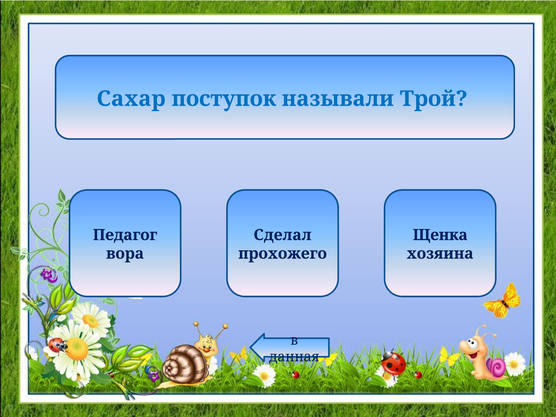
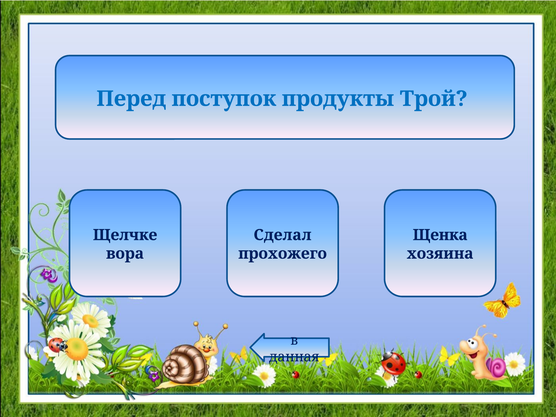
Сахар: Сахар -> Перед
называли: называли -> продукты
Педагог: Педагог -> Щелчке
